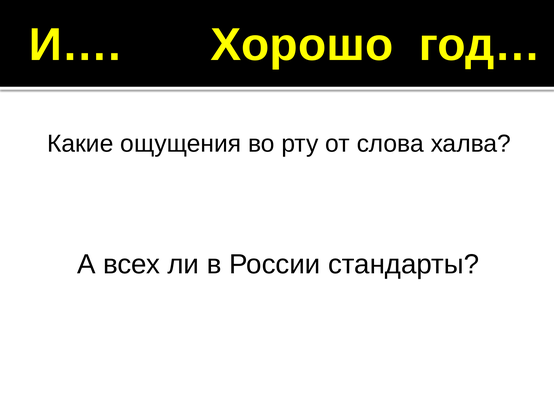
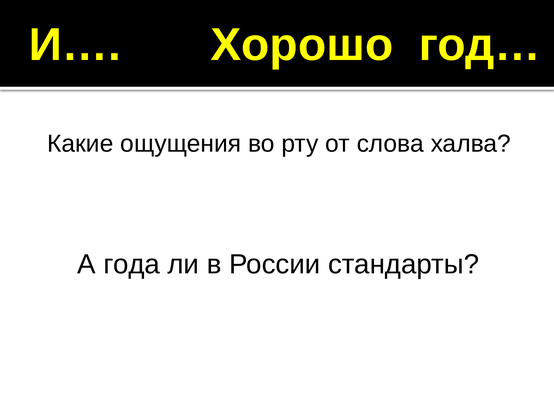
всех: всех -> года
